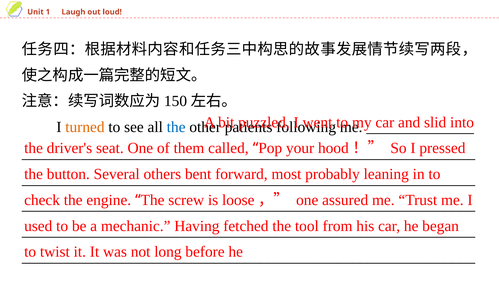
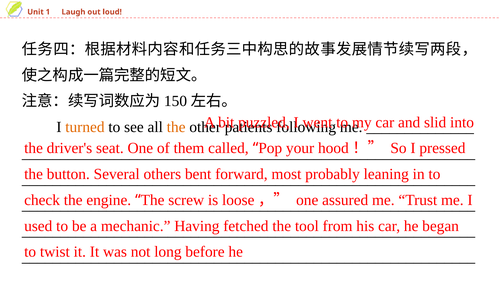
the at (176, 127) colour: blue -> orange
